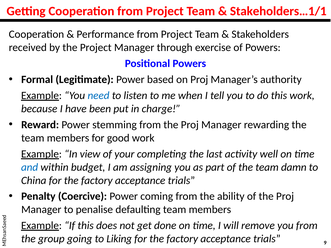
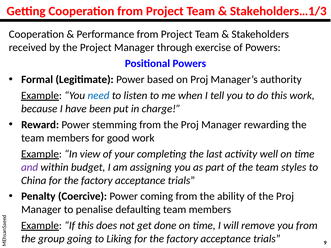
Stakeholders…1/1: Stakeholders…1/1 -> Stakeholders…1/3
and colour: blue -> purple
damn: damn -> styles
